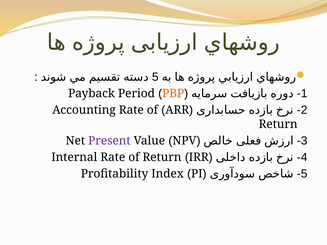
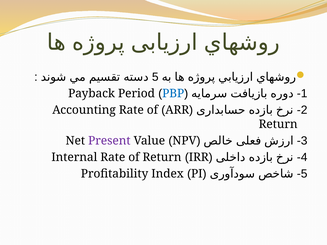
PBP colour: orange -> blue
